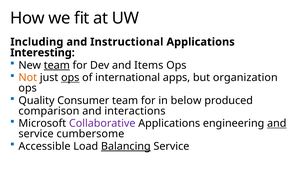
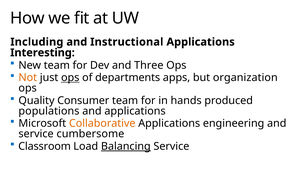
team at (57, 65) underline: present -> none
Items: Items -> Three
international: international -> departments
below: below -> hands
comparison: comparison -> populations
and interactions: interactions -> applications
Collaborative colour: purple -> orange
and at (277, 124) underline: present -> none
Accessible: Accessible -> Classroom
